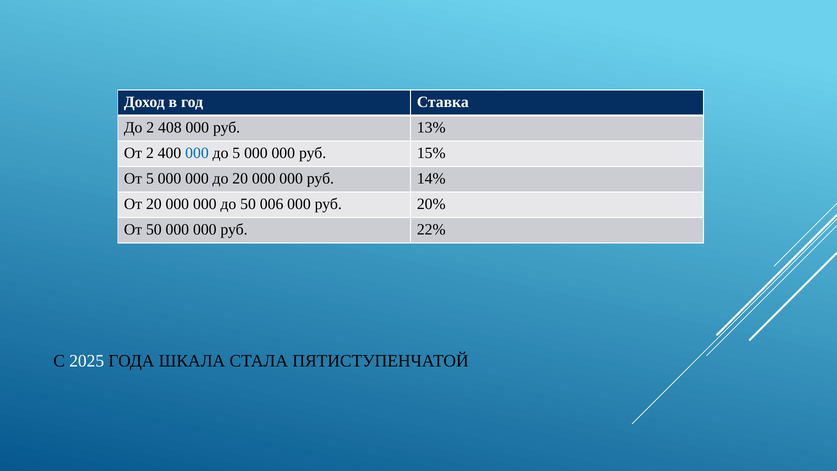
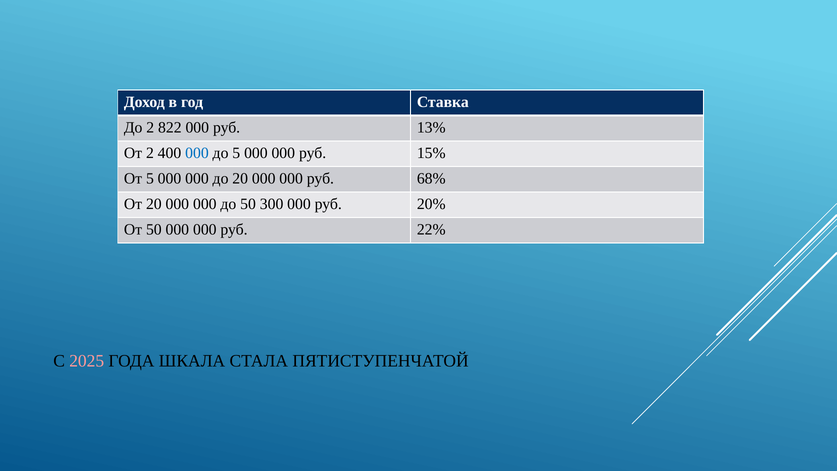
408: 408 -> 822
14%: 14% -> 68%
006: 006 -> 300
2025 colour: white -> pink
